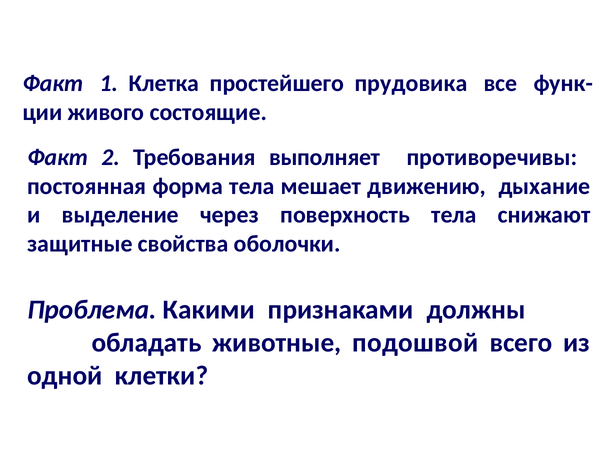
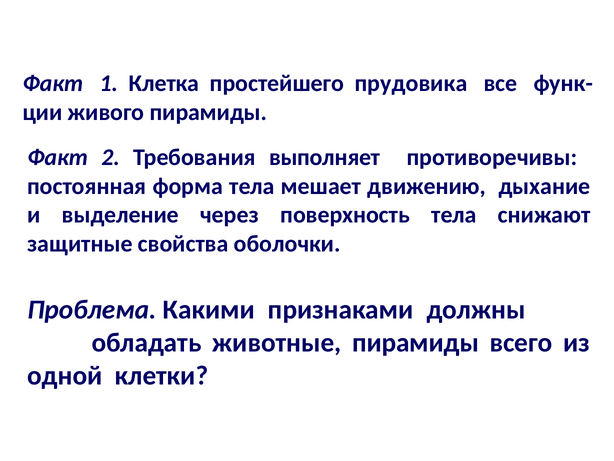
живого состоящие: состоящие -> пирамиды
животные подошвой: подошвой -> пирамиды
